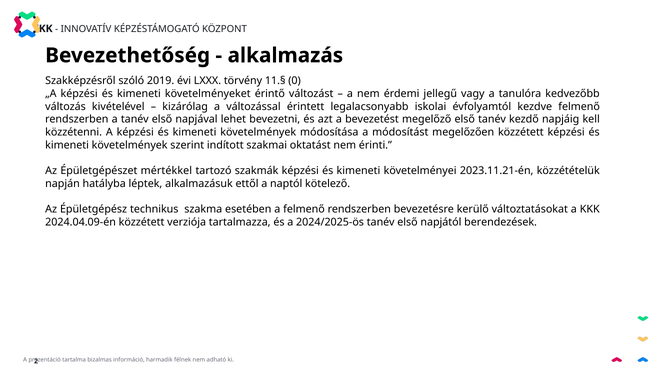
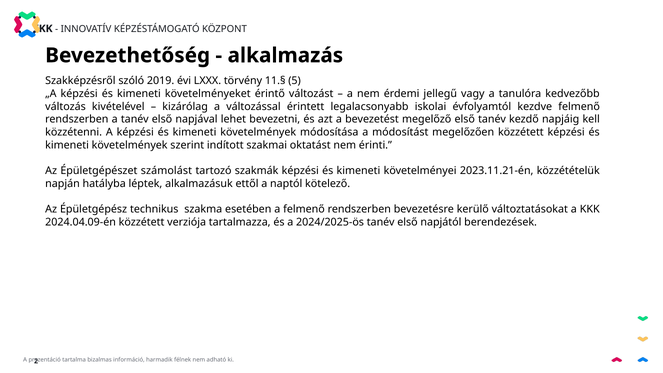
0: 0 -> 5
mértékkel: mértékkel -> számolást
